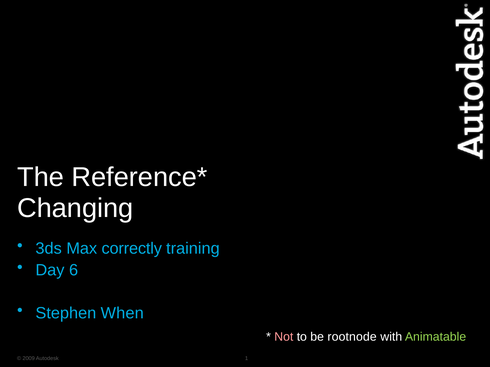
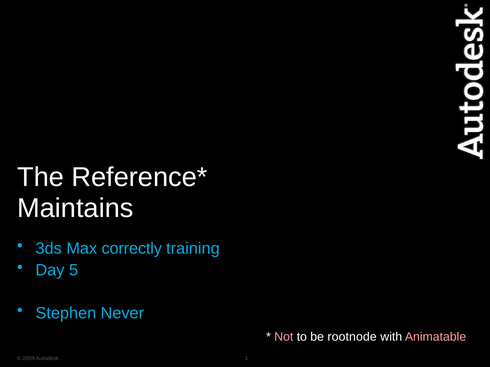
Changing: Changing -> Maintains
6: 6 -> 5
When: When -> Never
Animatable colour: light green -> pink
